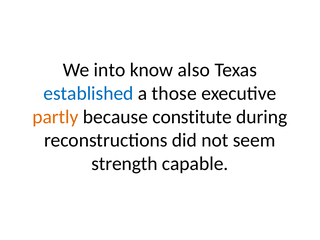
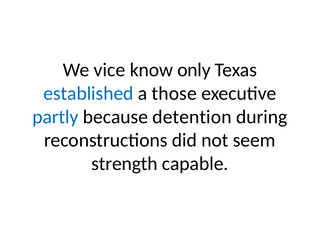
into: into -> vice
also: also -> only
partly colour: orange -> blue
constitute: constitute -> detention
